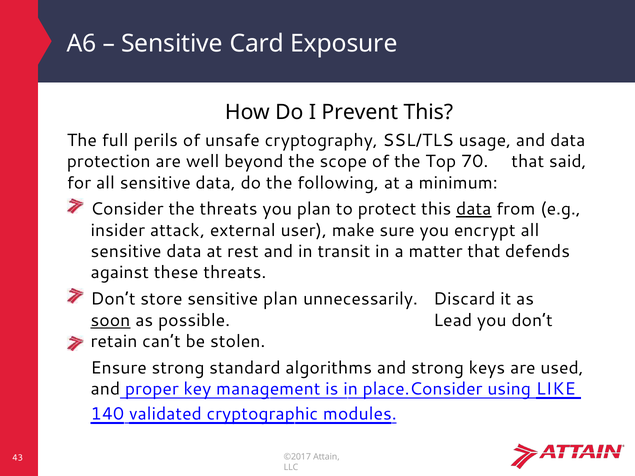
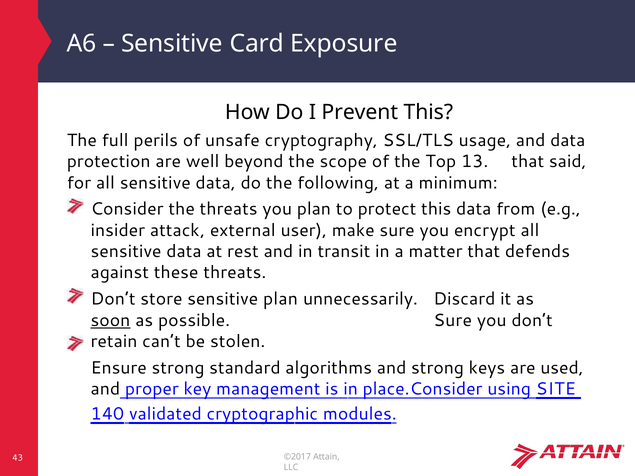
70: 70 -> 13
data at (474, 209) underline: present -> none
possible Lead: Lead -> Sure
LIKE: LIKE -> SITE
